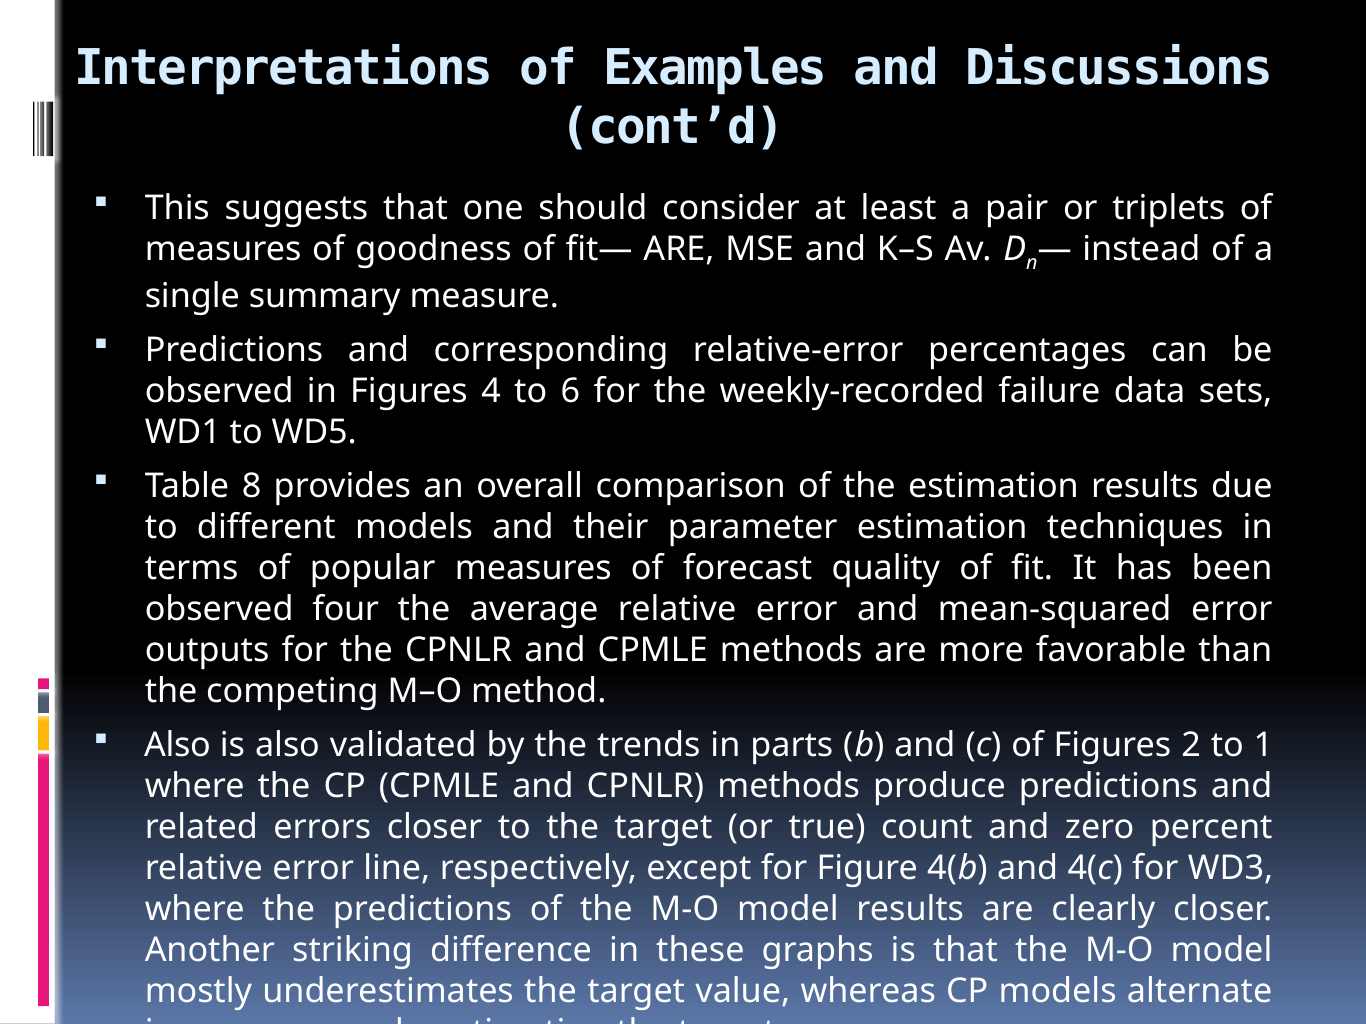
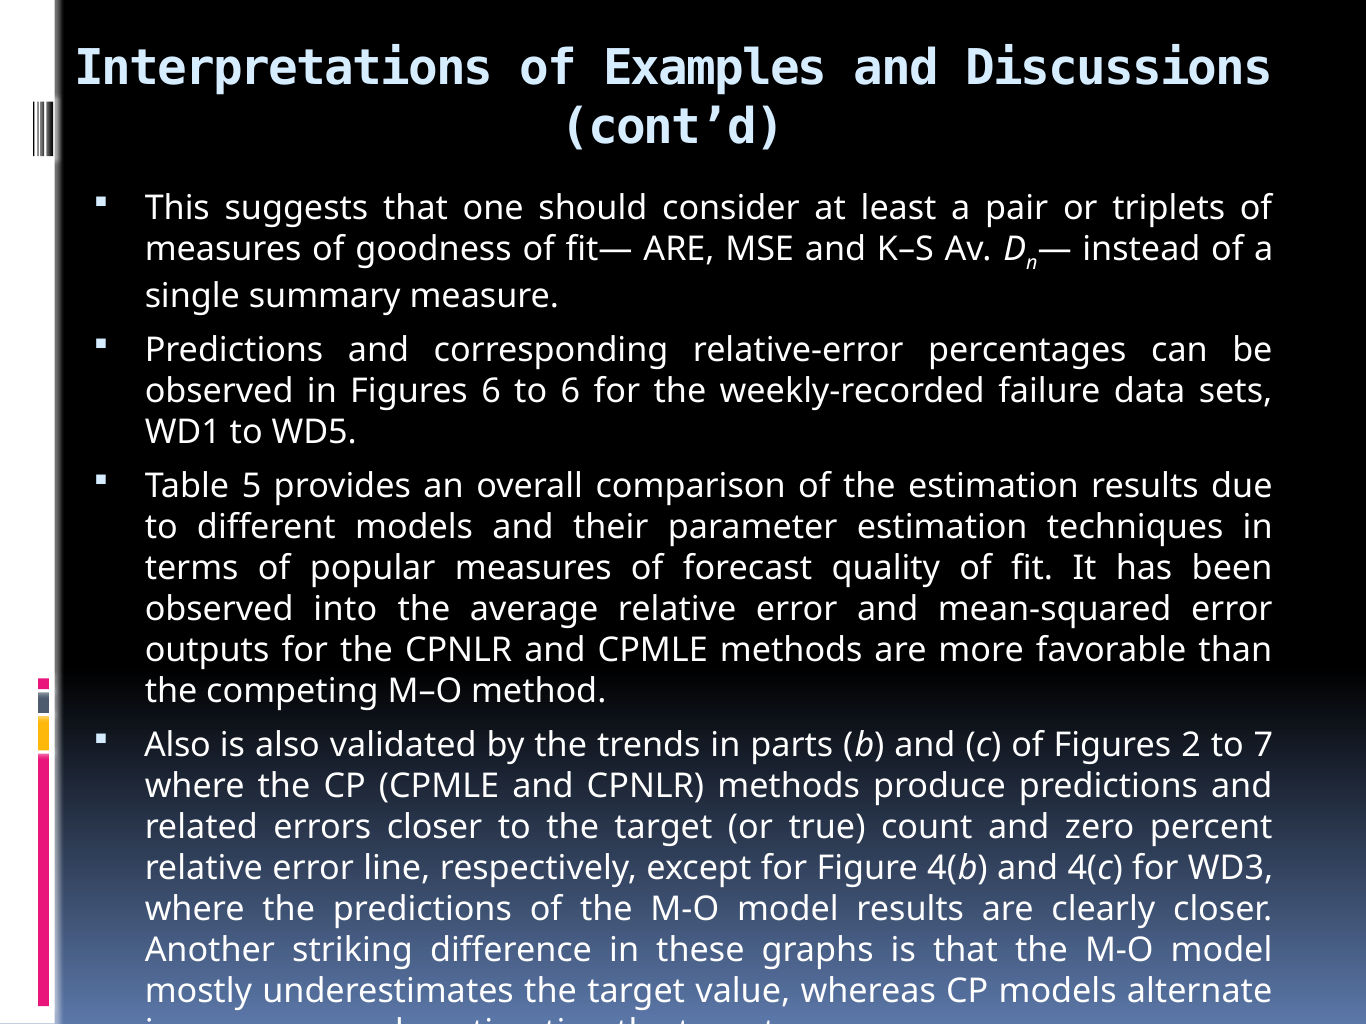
Figures 4: 4 -> 6
8: 8 -> 5
four: four -> into
1: 1 -> 7
